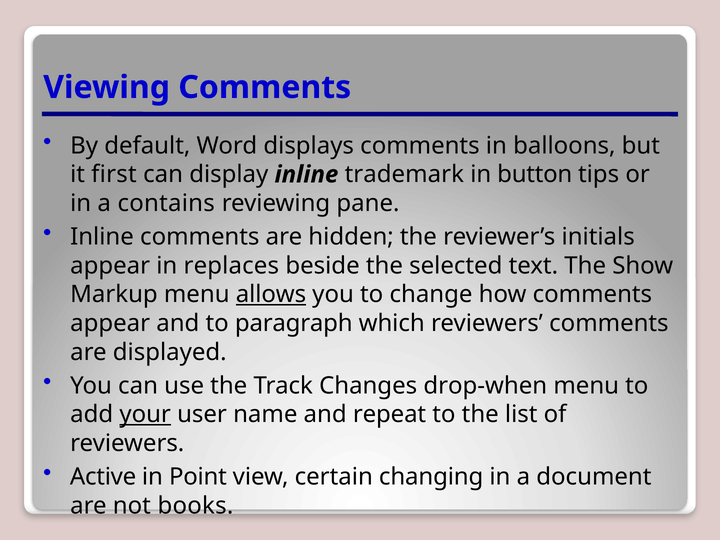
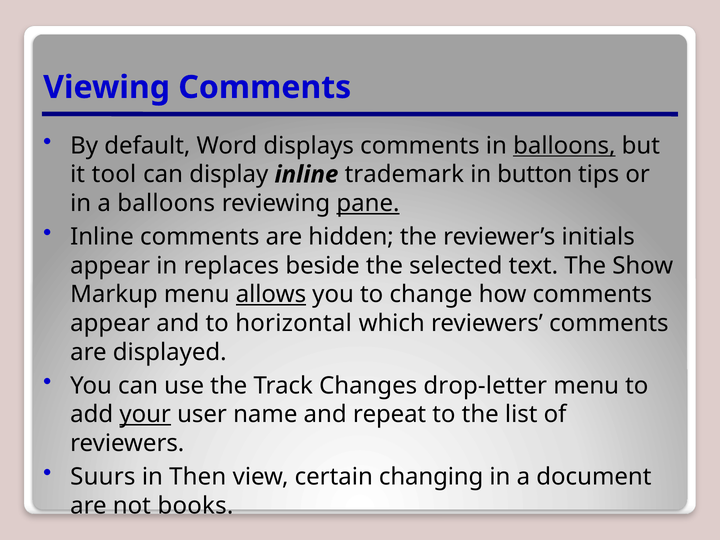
balloons at (564, 146) underline: none -> present
first: first -> tool
a contains: contains -> balloons
pane underline: none -> present
paragraph: paragraph -> horizontal
drop-when: drop-when -> drop-letter
Active: Active -> Suurs
Point: Point -> Then
